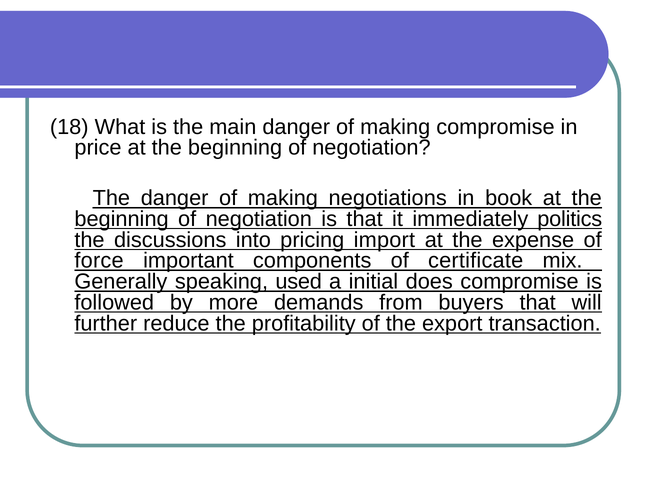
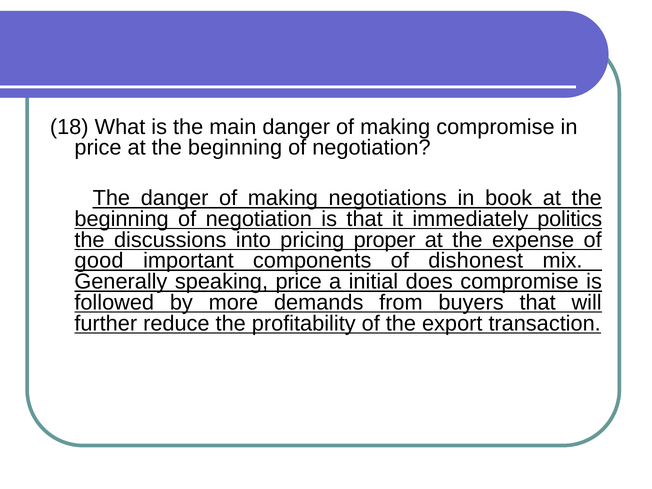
import: import -> proper
force: force -> good
certificate: certificate -> dishonest
speaking used: used -> price
